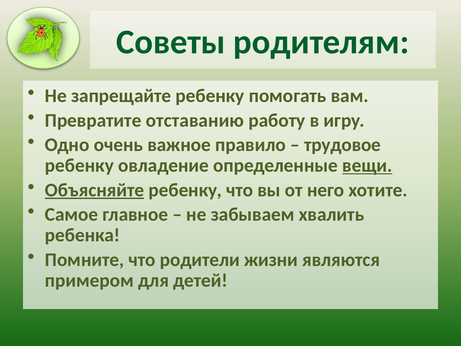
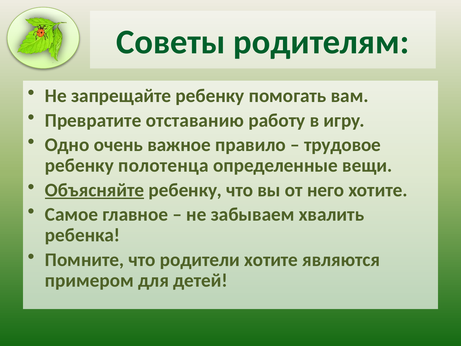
овладение: овладение -> полотенца
вещи underline: present -> none
родители жизни: жизни -> хотите
